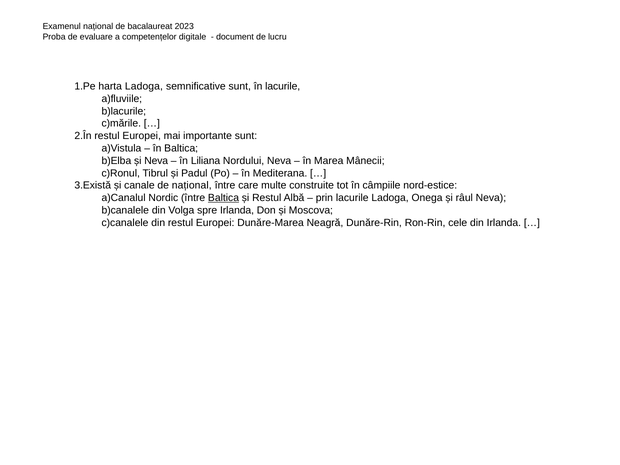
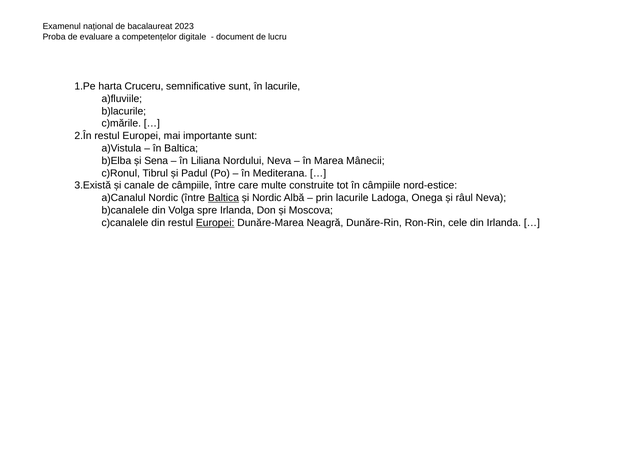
harta Ladoga: Ladoga -> Cruceru
și Neva: Neva -> Sena
de național: național -> câmpiile
și Restul: Restul -> Nordic
Europei at (215, 223) underline: none -> present
